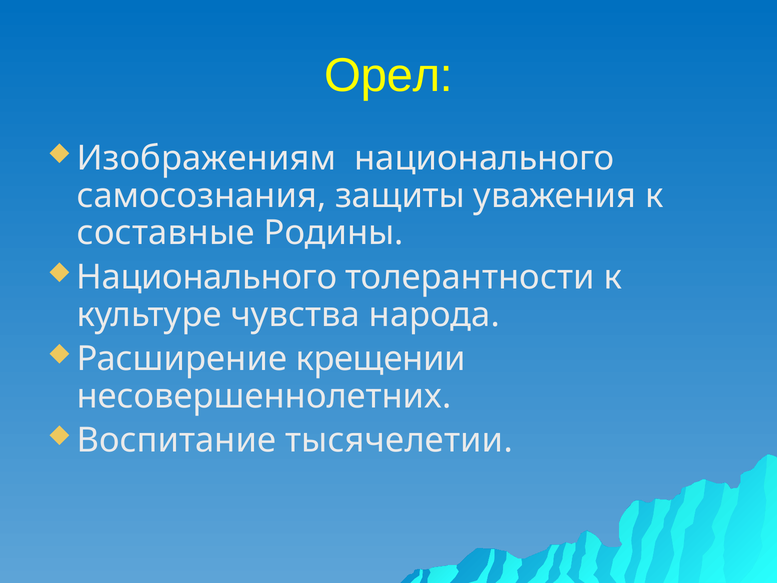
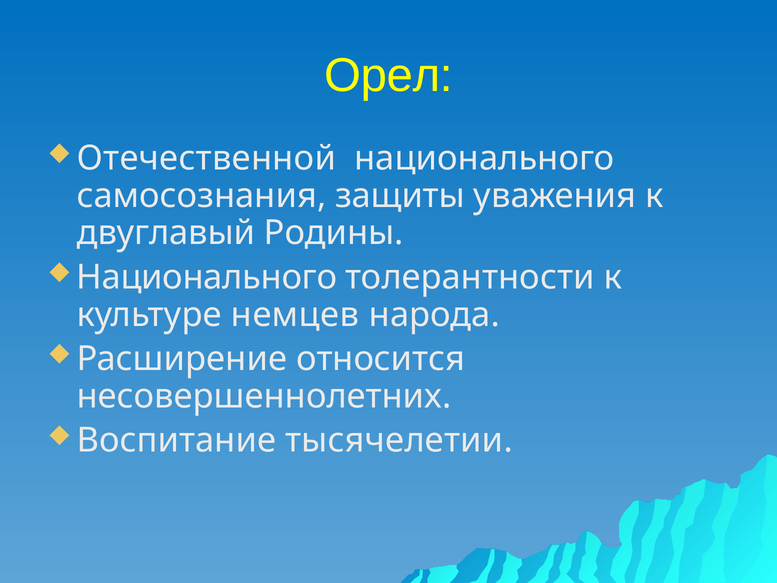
Изображениям: Изображениям -> Отечественной
составные: составные -> двуглавый
чувства: чувства -> немцев
крещении: крещении -> относится
